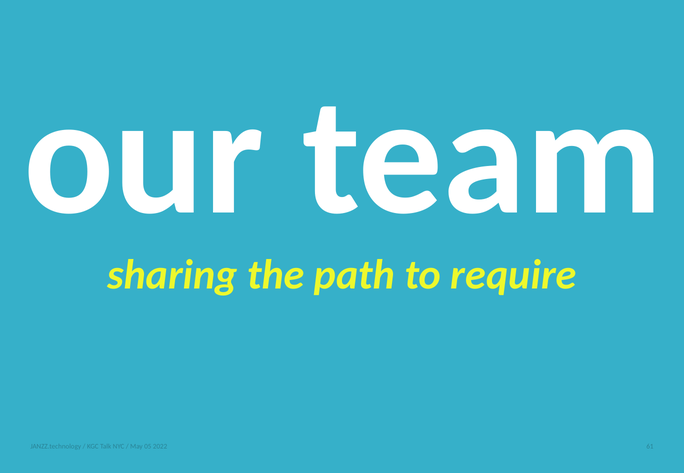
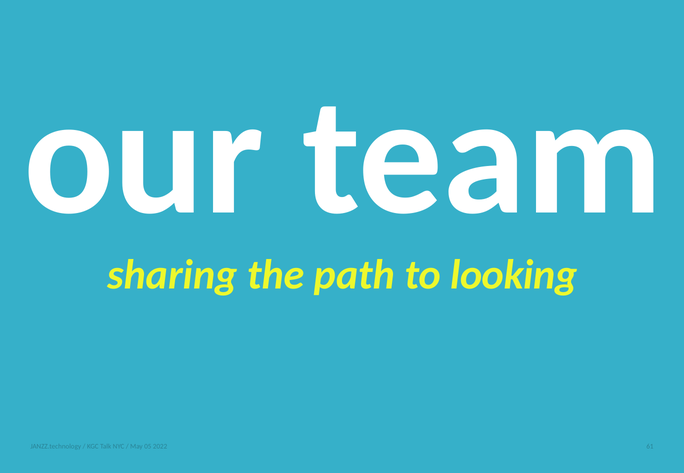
require: require -> looking
